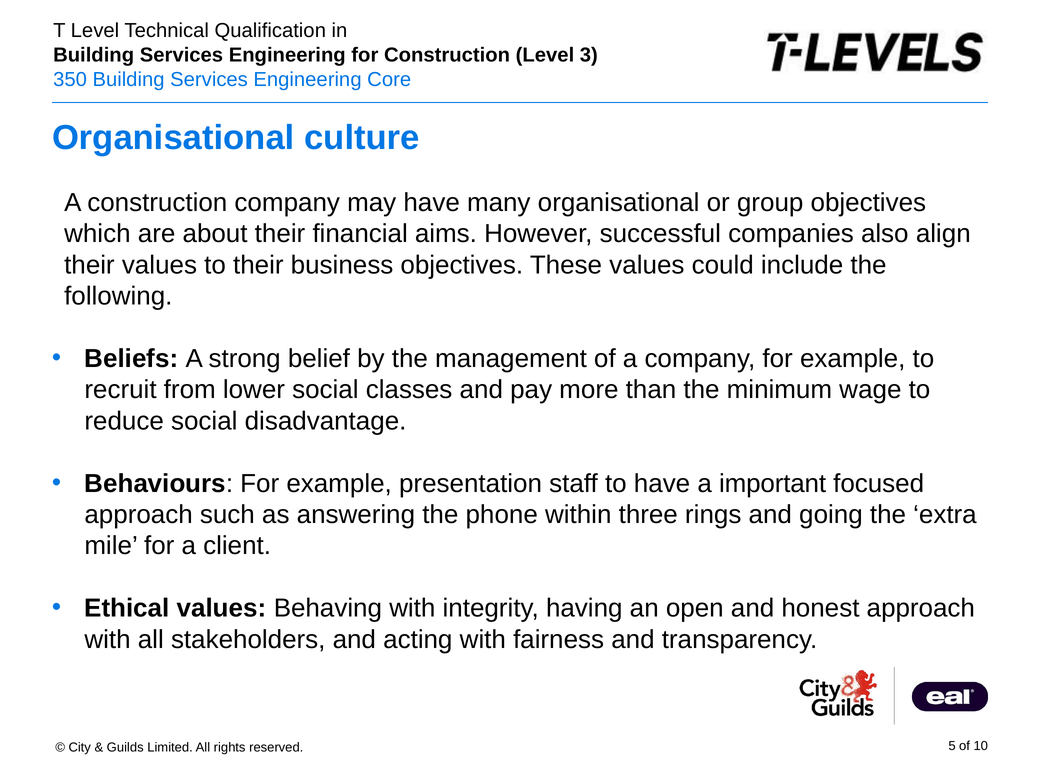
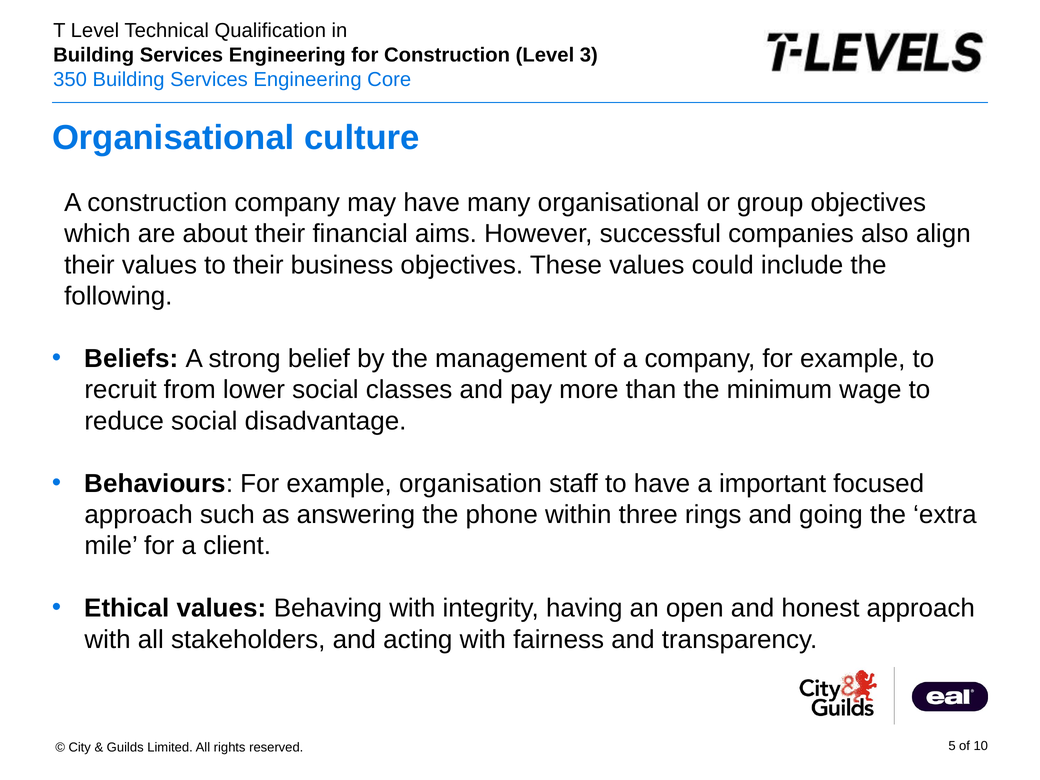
example presentation: presentation -> organisation
